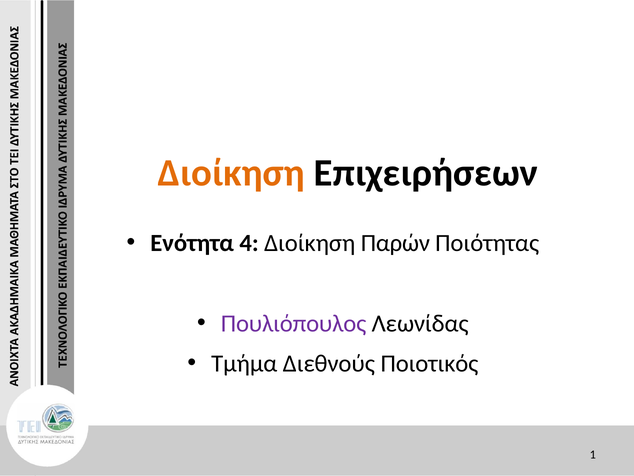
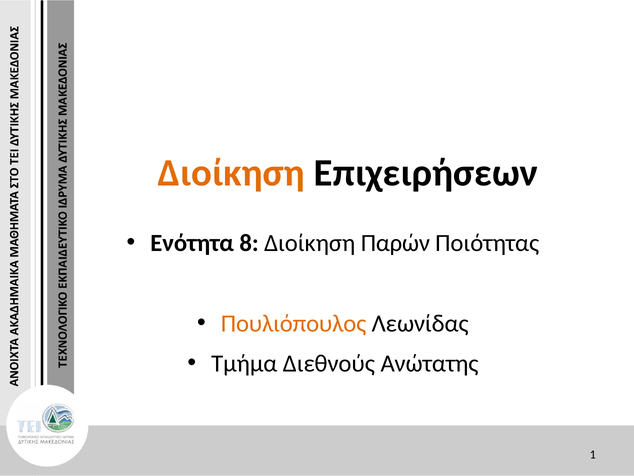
4: 4 -> 8
Πουλιόπουλος colour: purple -> orange
Ποιοτικός: Ποιοτικός -> Ανώτατης
